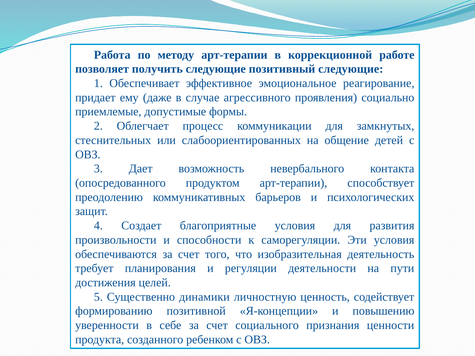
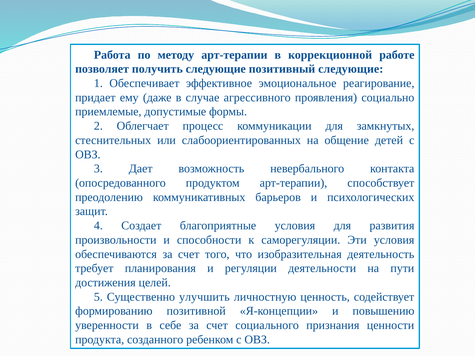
динамики: динамики -> улучшить
